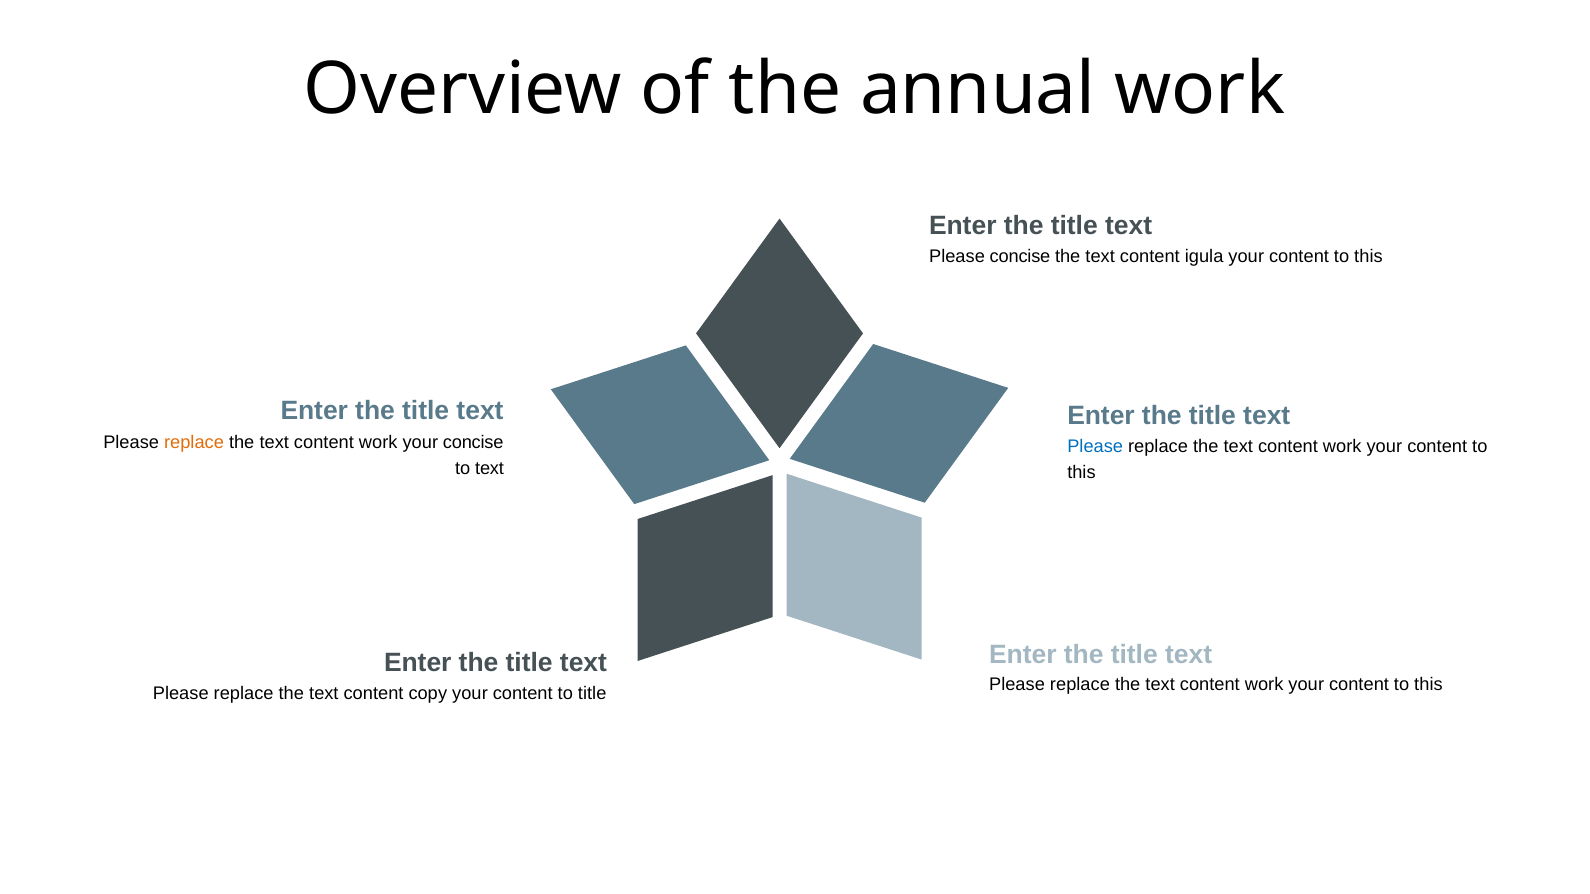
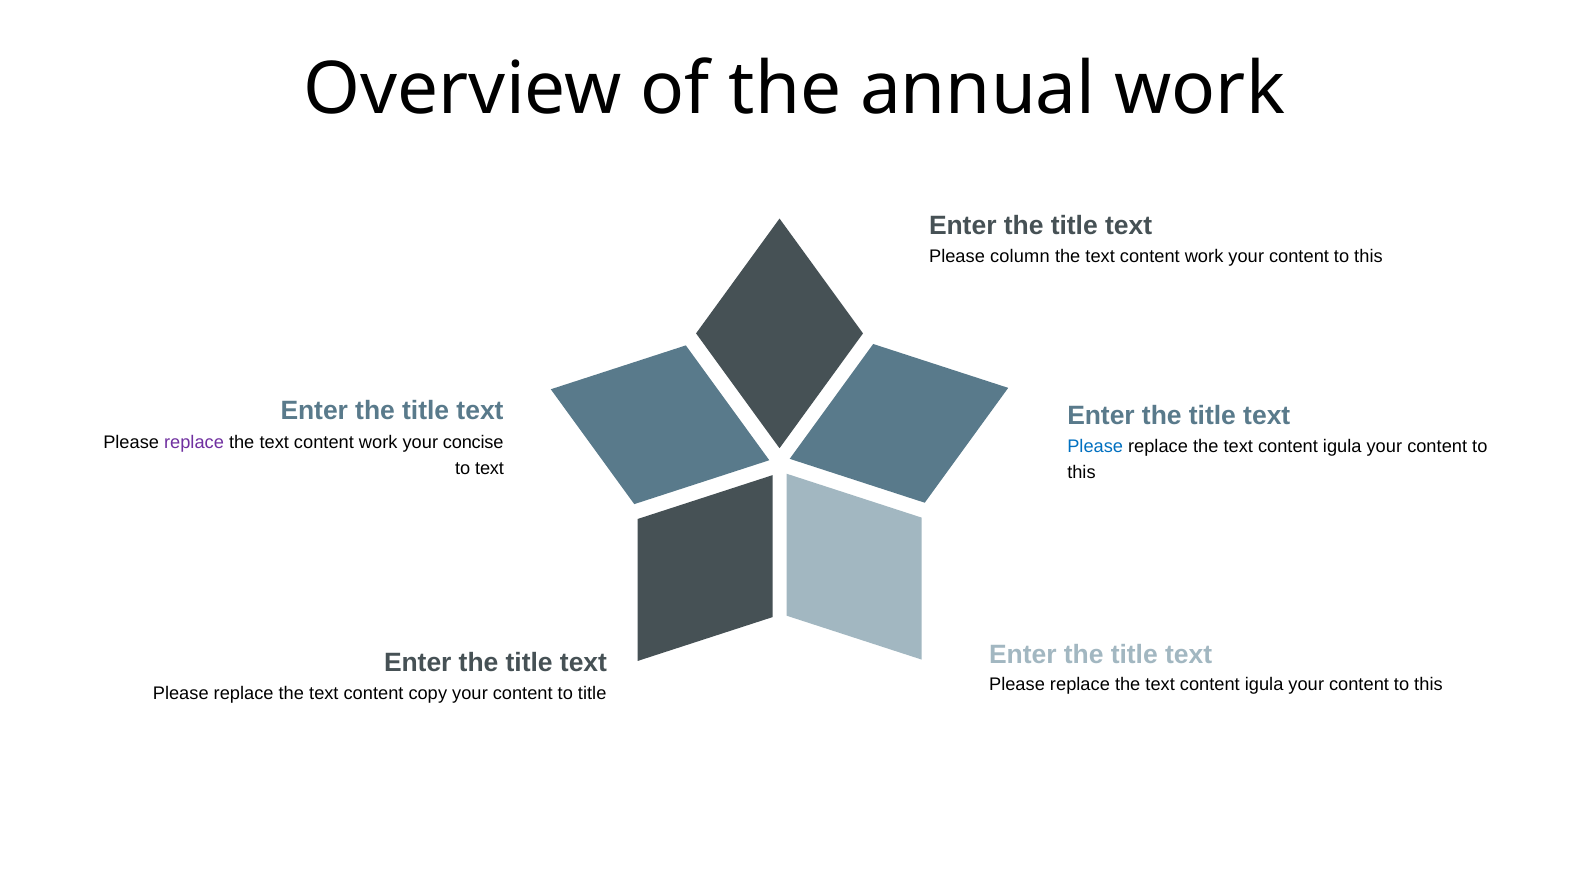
Please concise: concise -> column
igula at (1204, 257): igula -> work
replace at (194, 442) colour: orange -> purple
work at (1342, 446): work -> igula
work at (1264, 685): work -> igula
